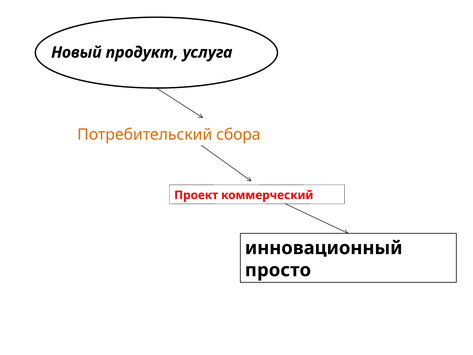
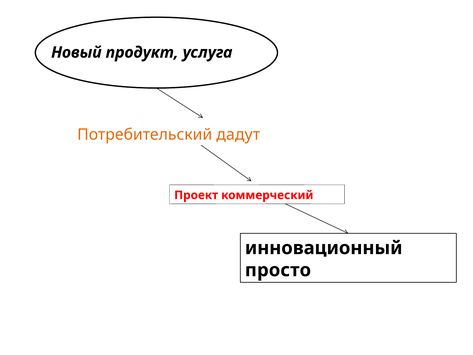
сбора: сбора -> дадут
